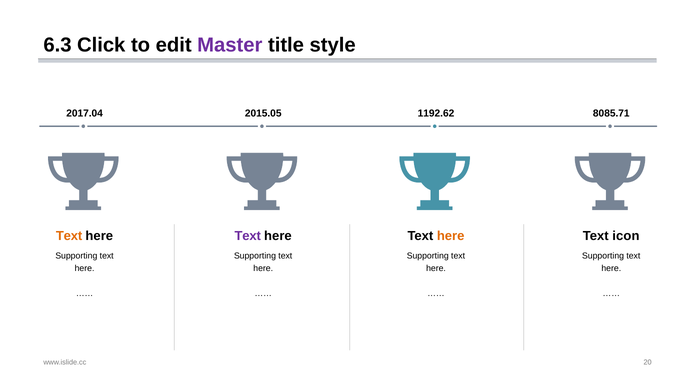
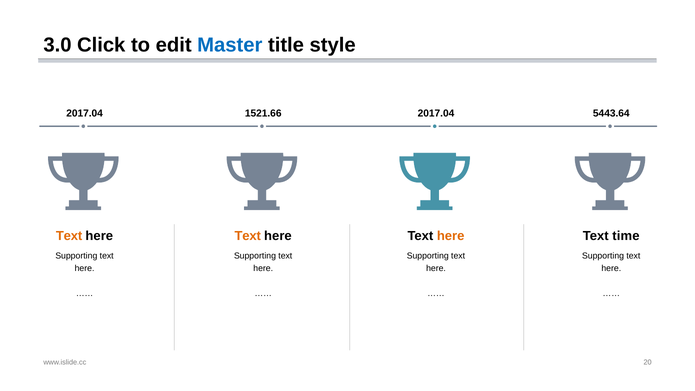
6.3: 6.3 -> 3.0
Master colour: purple -> blue
2015.05: 2015.05 -> 1521.66
1192.62 at (436, 113): 1192.62 -> 2017.04
8085.71: 8085.71 -> 5443.64
Text at (248, 236) colour: purple -> orange
icon: icon -> time
